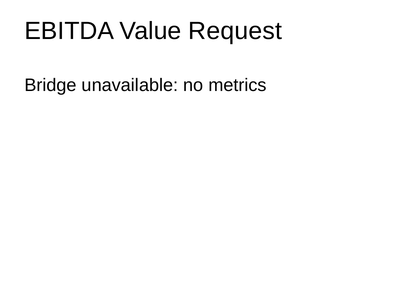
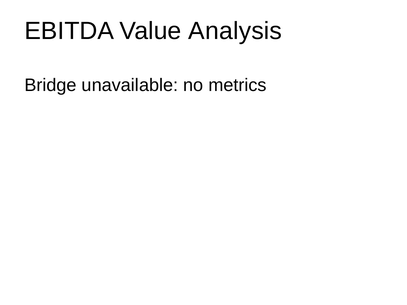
Request: Request -> Analysis
